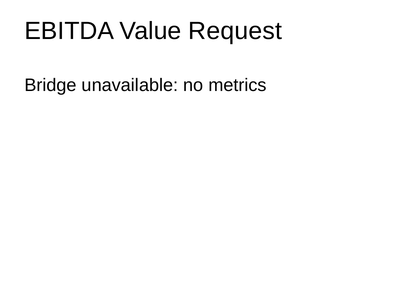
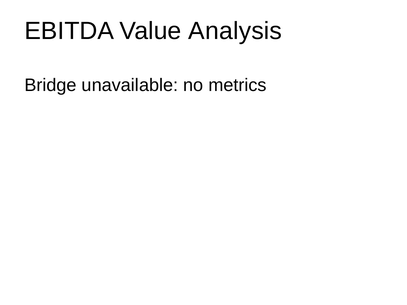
Request: Request -> Analysis
